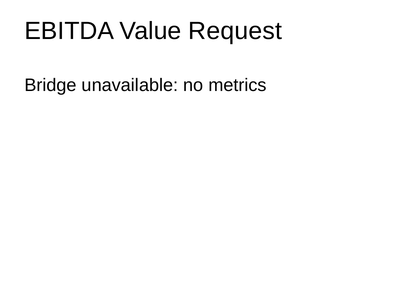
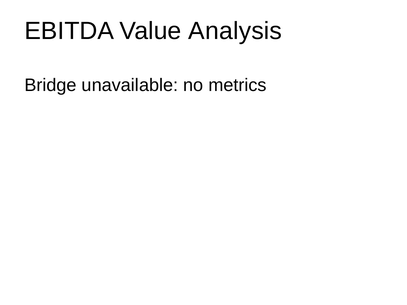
Request: Request -> Analysis
